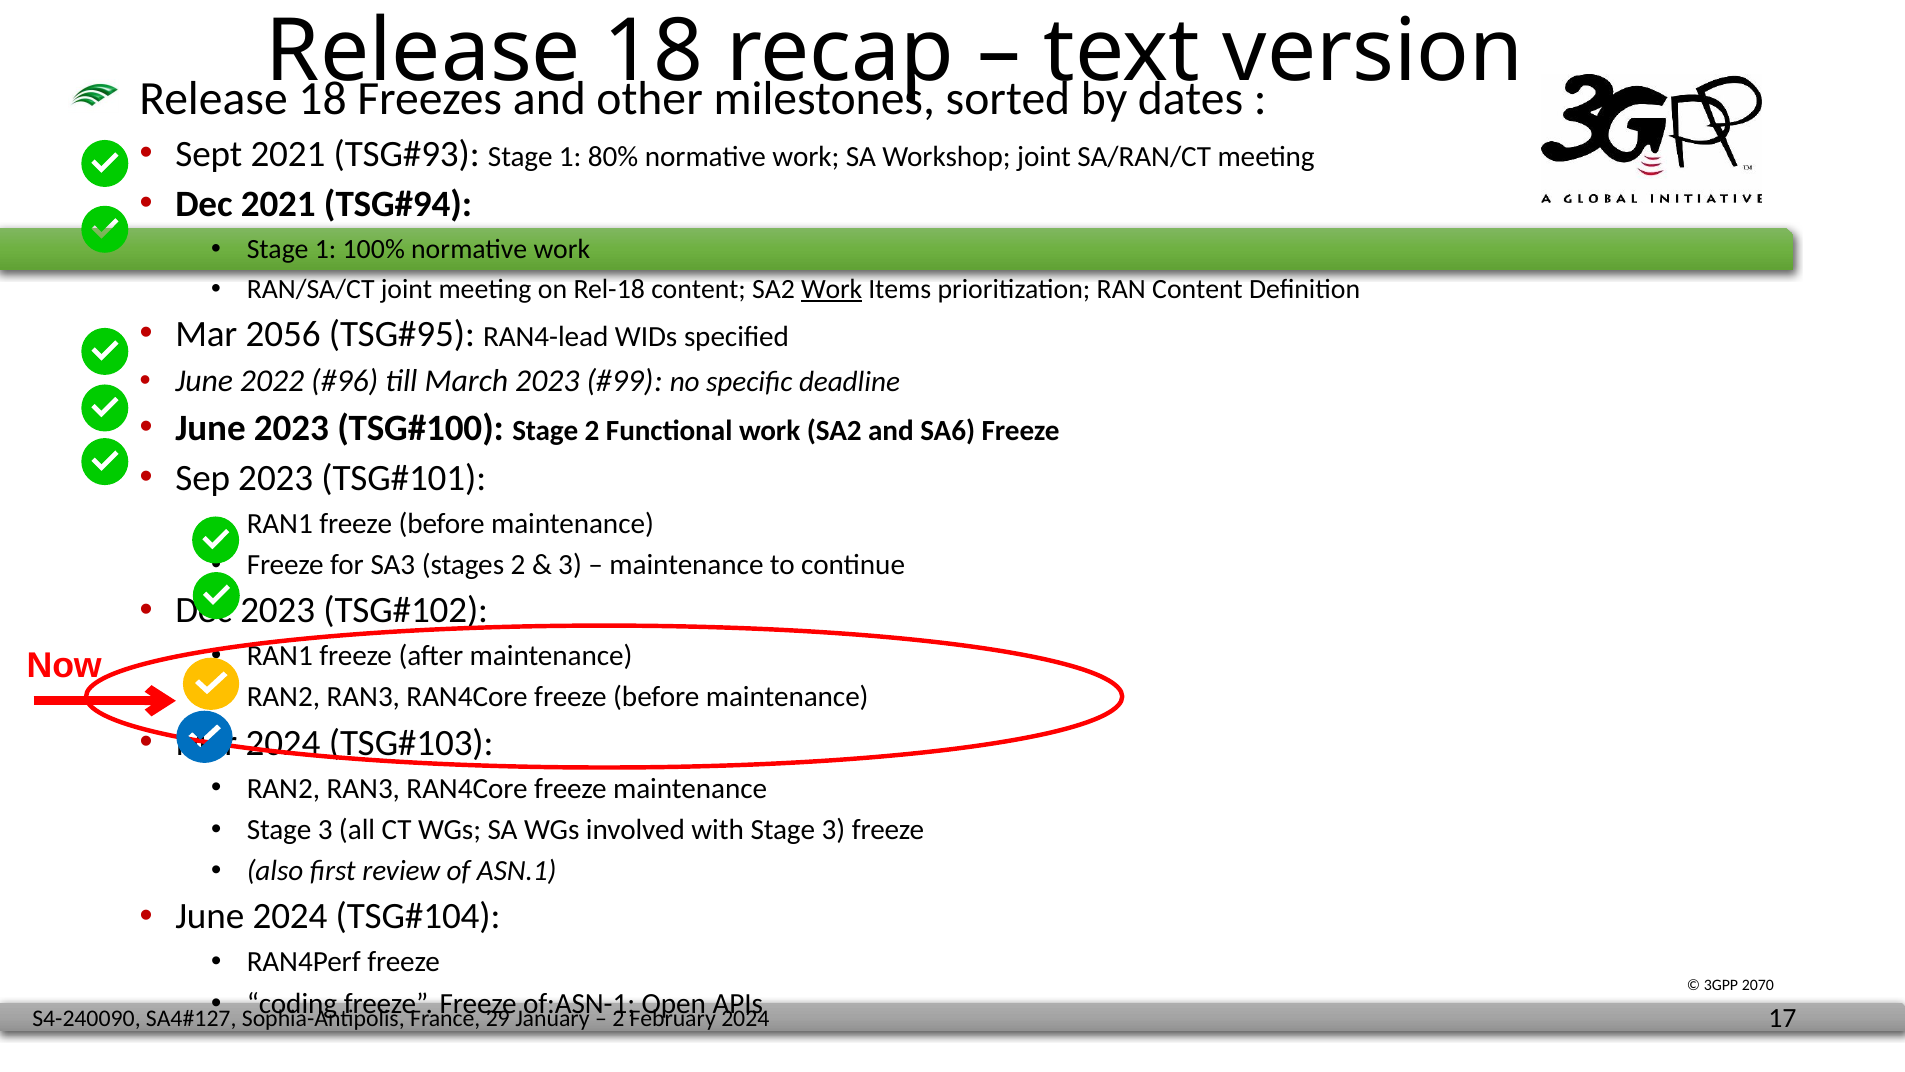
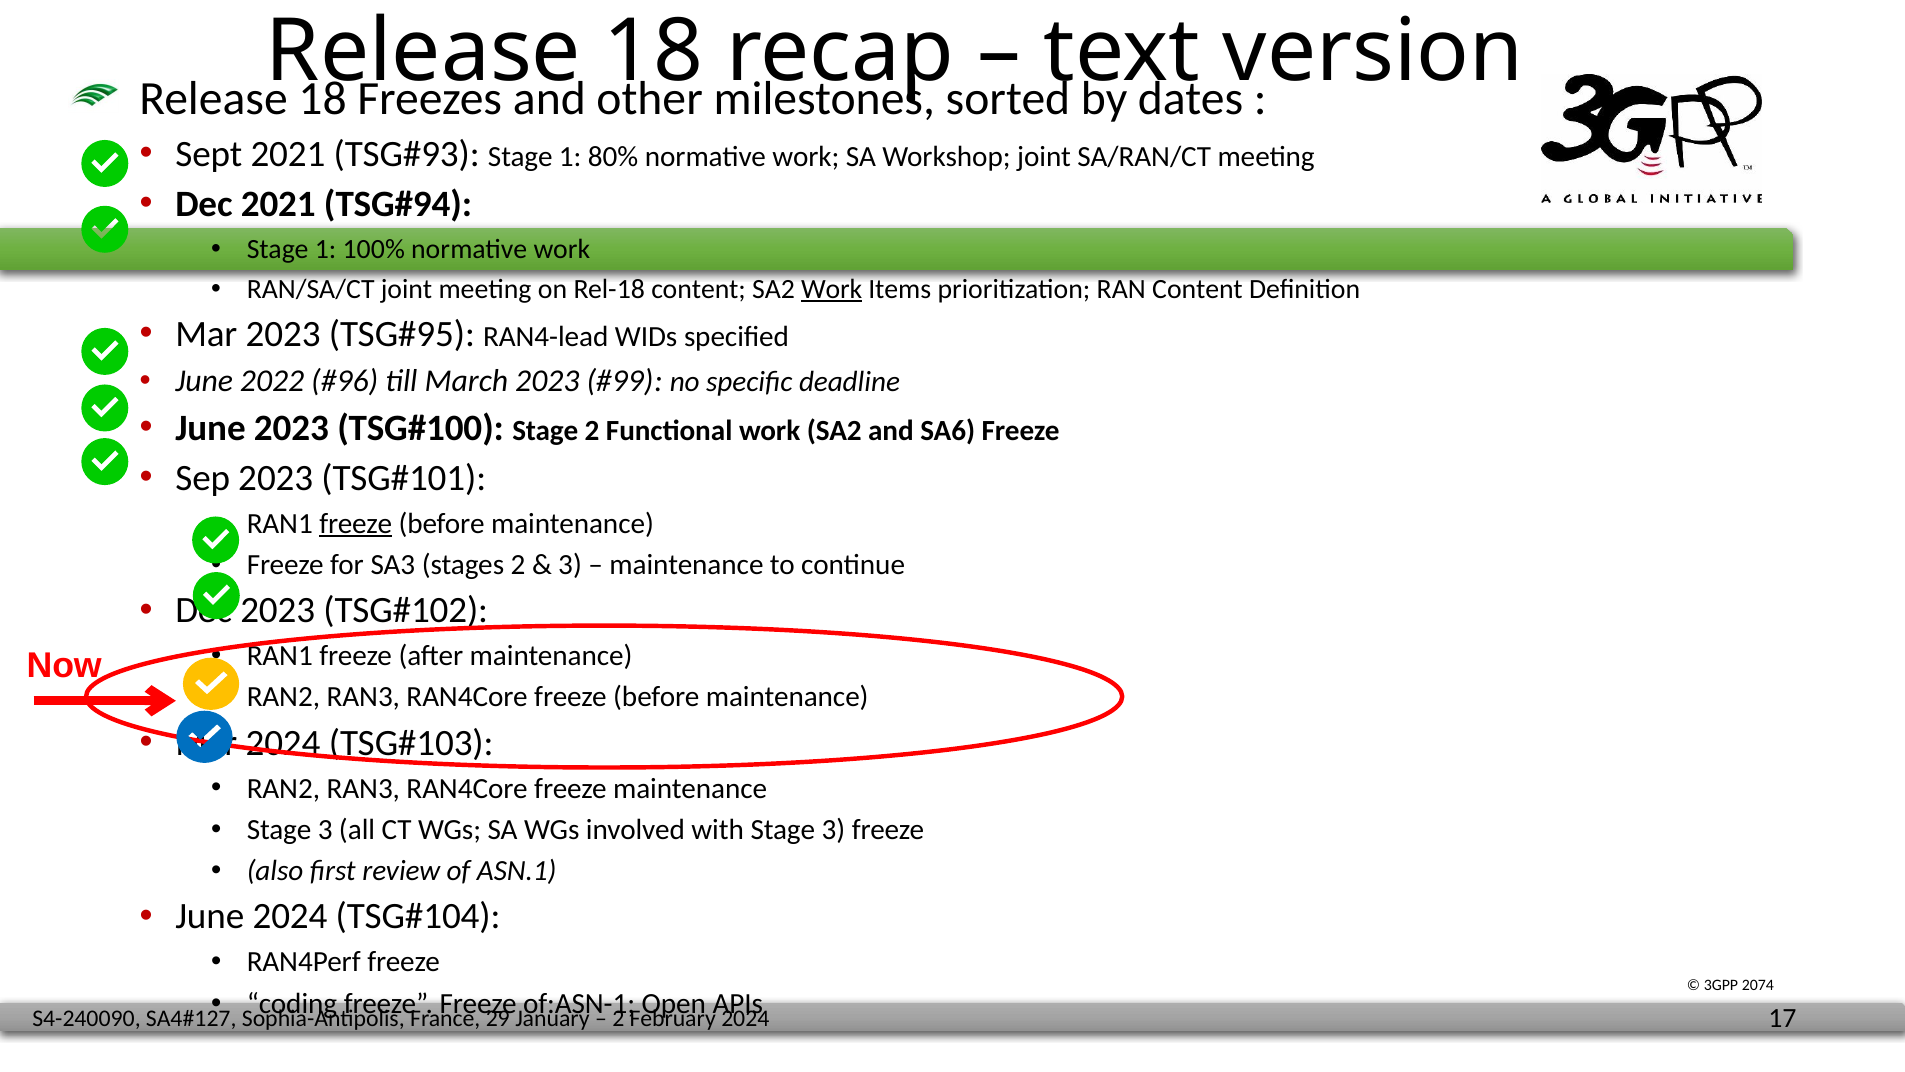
Mar 2056: 2056 -> 2023
freeze at (356, 523) underline: none -> present
2070: 2070 -> 2074
